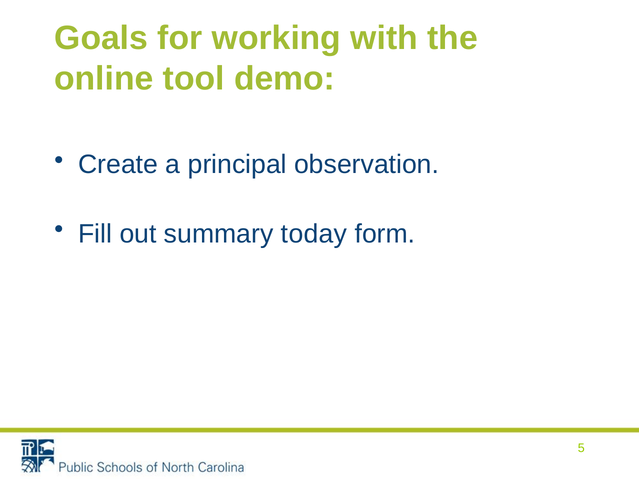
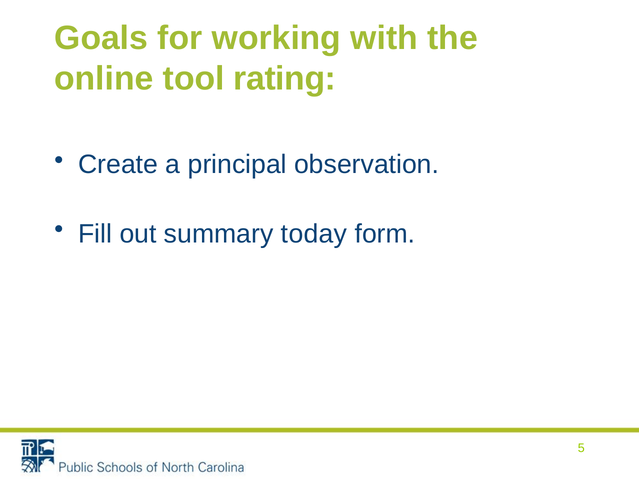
demo: demo -> rating
